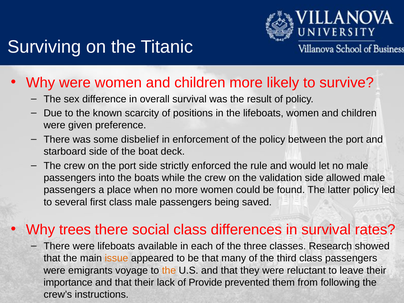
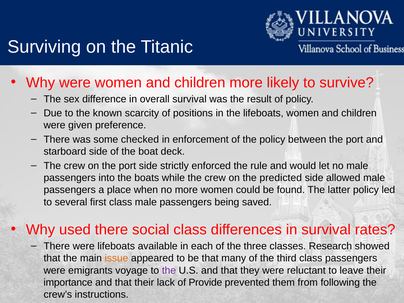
disbelief: disbelief -> checked
validation: validation -> predicted
trees: trees -> used
the at (169, 270) colour: orange -> purple
